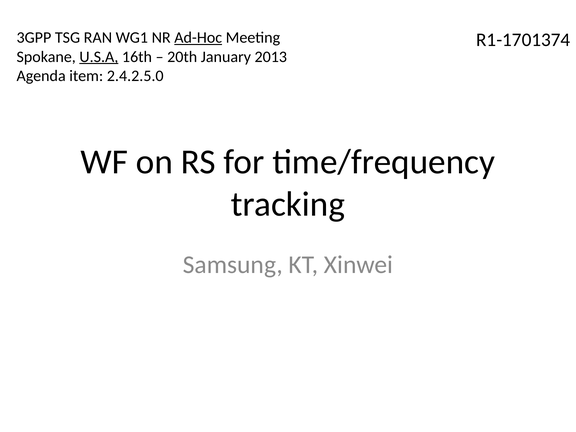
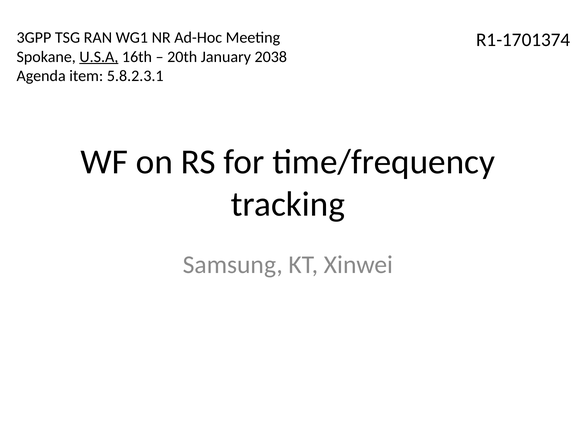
Ad-Hoc underline: present -> none
2013: 2013 -> 2038
2.4.2.5.0: 2.4.2.5.0 -> 5.8.2.3.1
